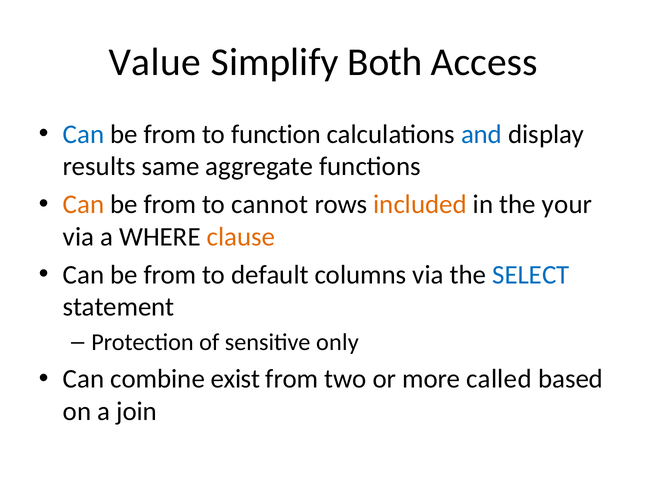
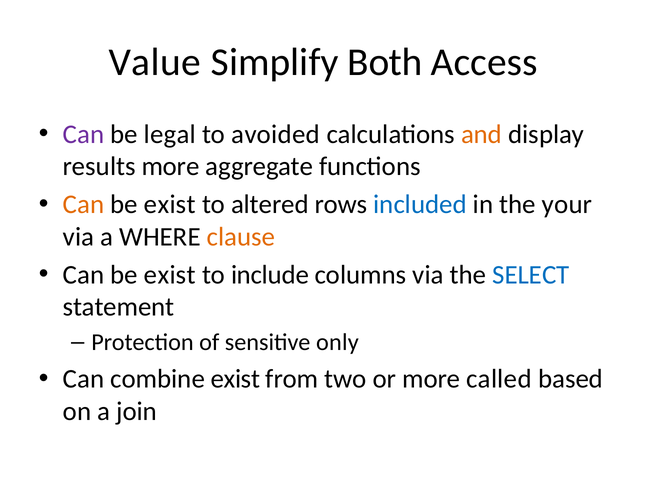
Can at (84, 134) colour: blue -> purple
from at (170, 134): from -> legal
function: function -> avoided
and colour: blue -> orange
results same: same -> more
from at (170, 205): from -> exist
cannot: cannot -> altered
included colour: orange -> blue
from at (170, 275): from -> exist
default: default -> include
